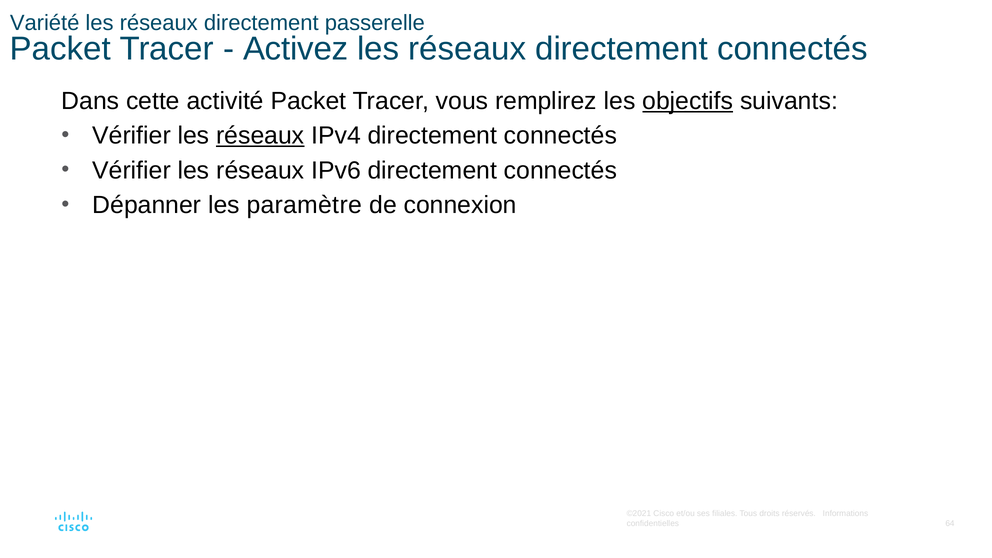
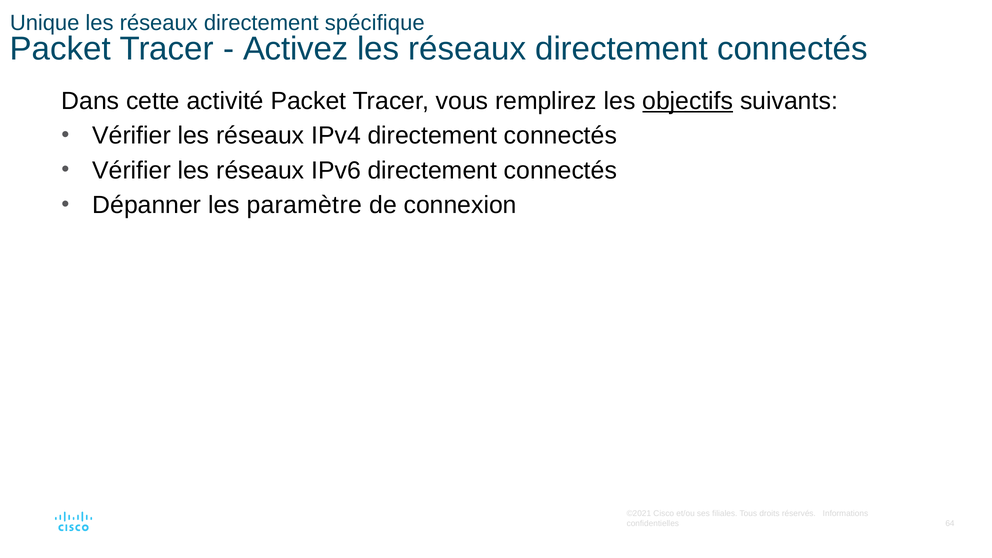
Variété: Variété -> Unique
passerelle: passerelle -> spécifique
réseaux at (260, 136) underline: present -> none
